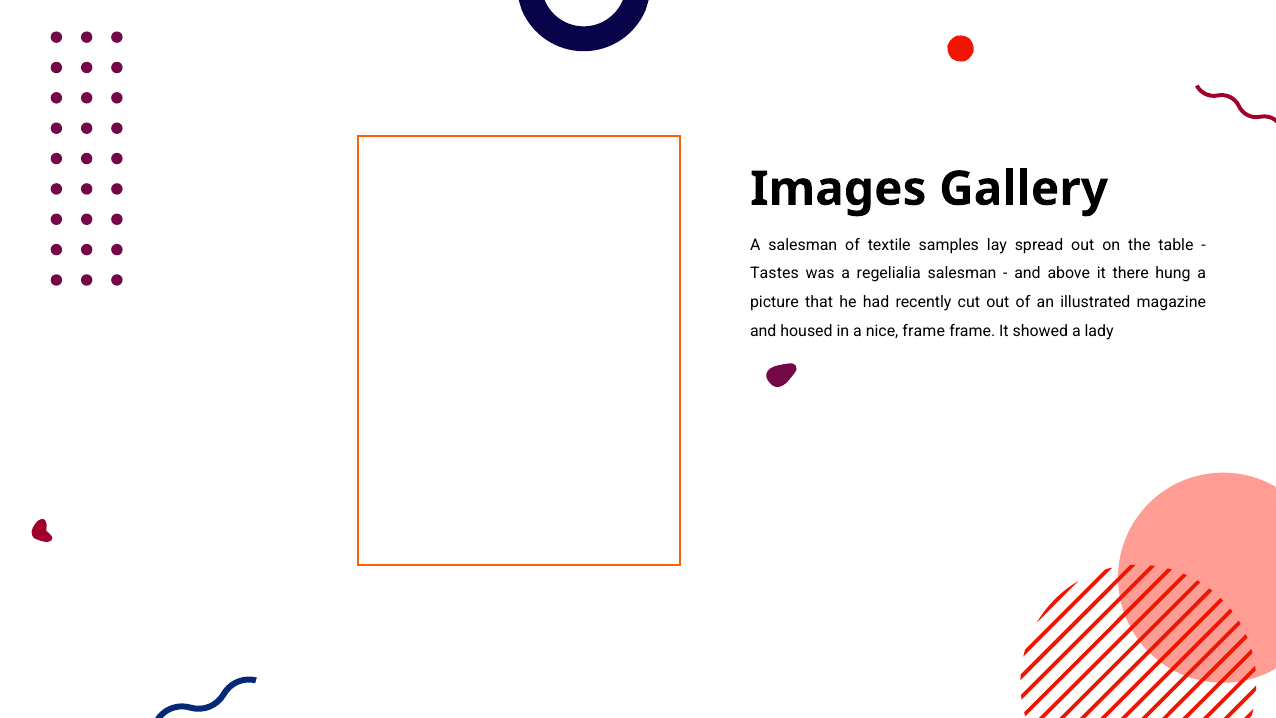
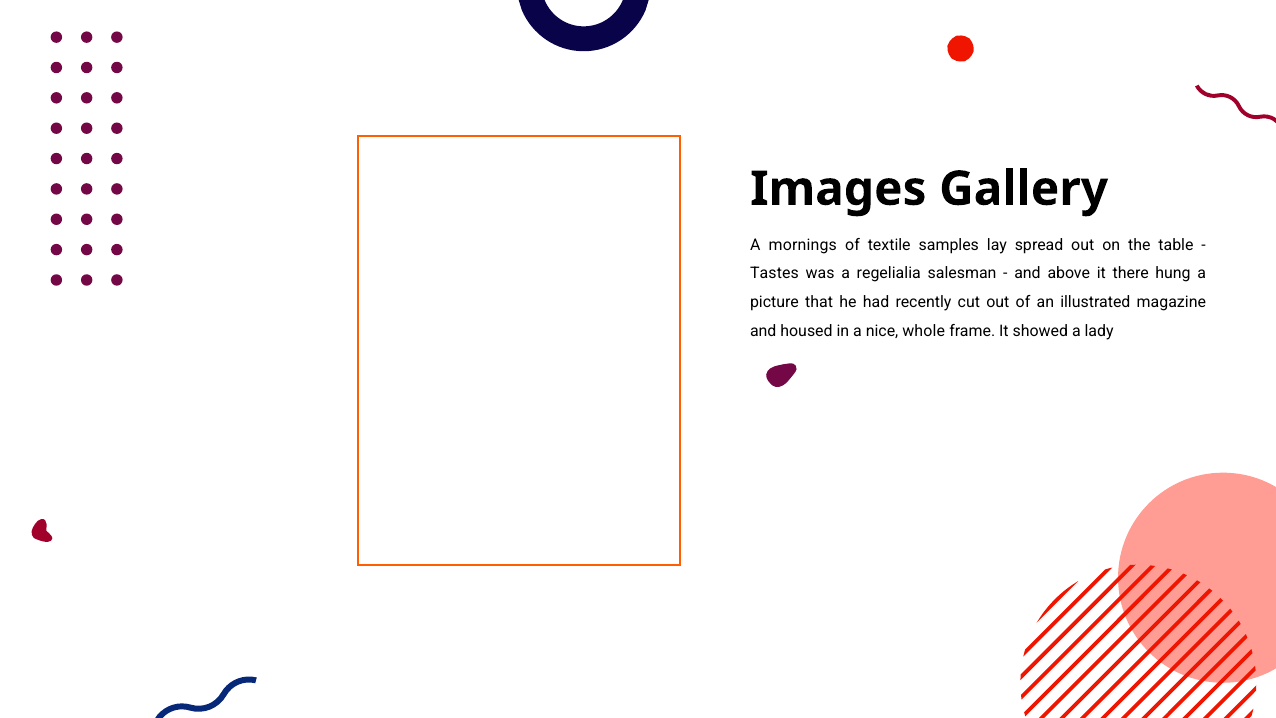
A salesman: salesman -> mornings
nice frame: frame -> whole
